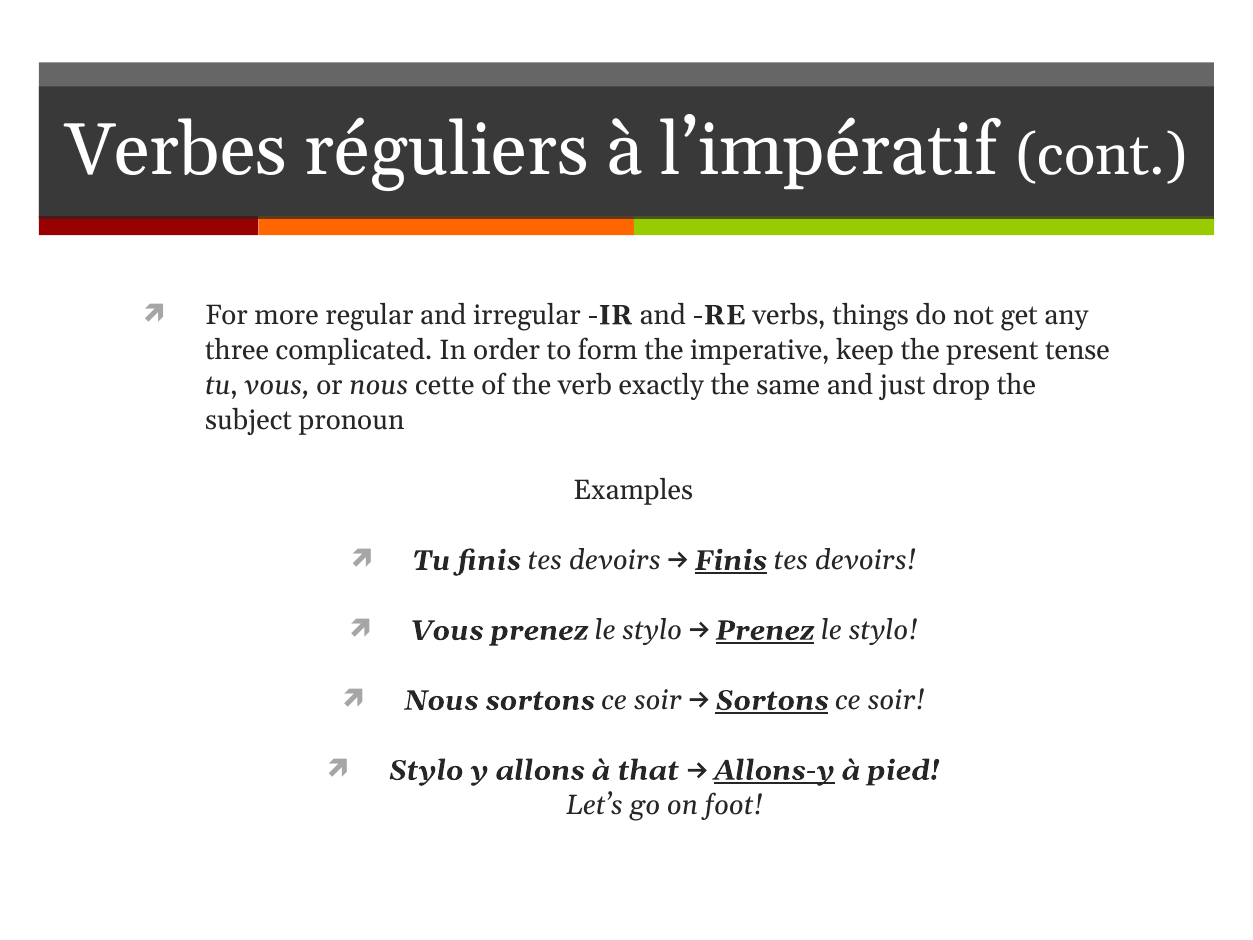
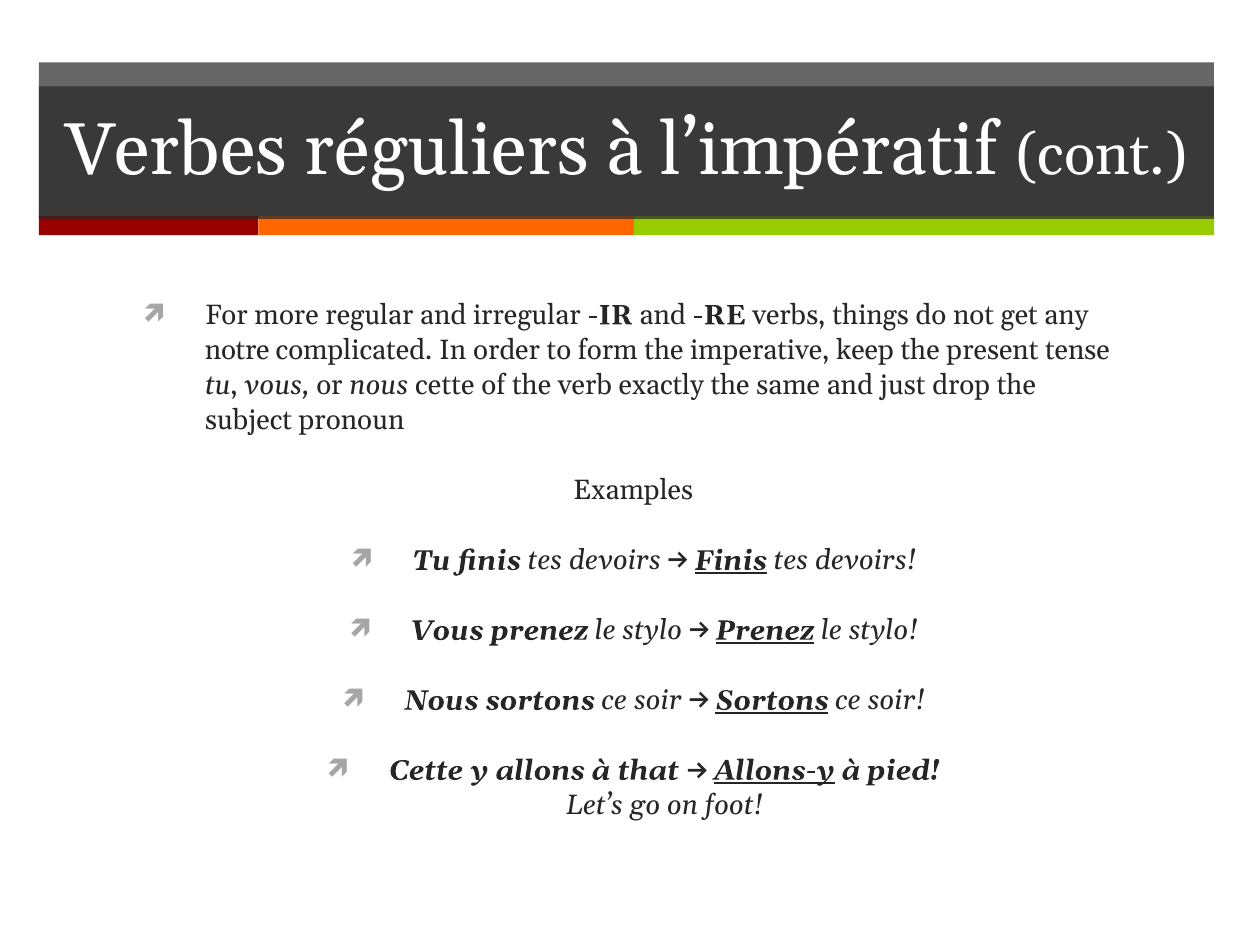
three: three -> notre
Stylo at (426, 770): Stylo -> Cette
